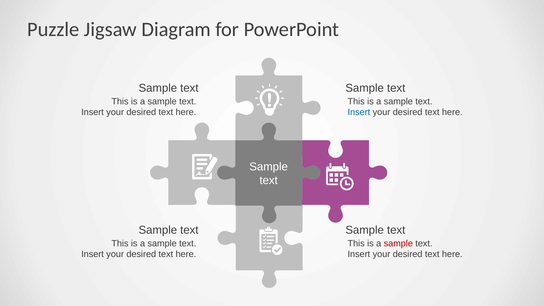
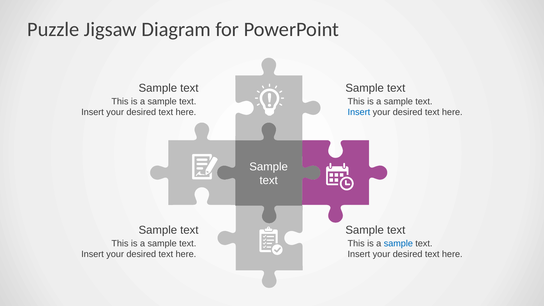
sample at (398, 244) colour: red -> blue
